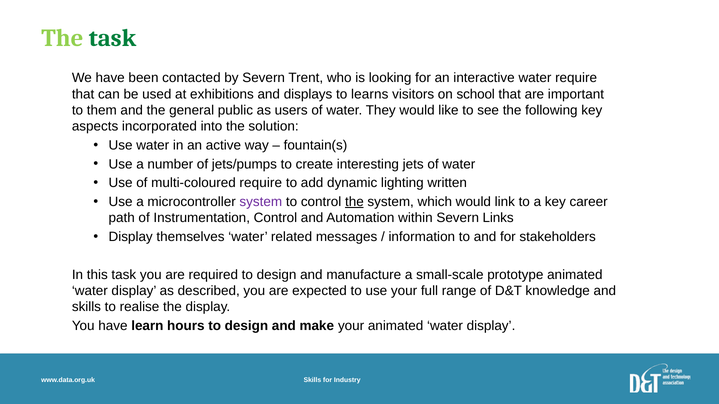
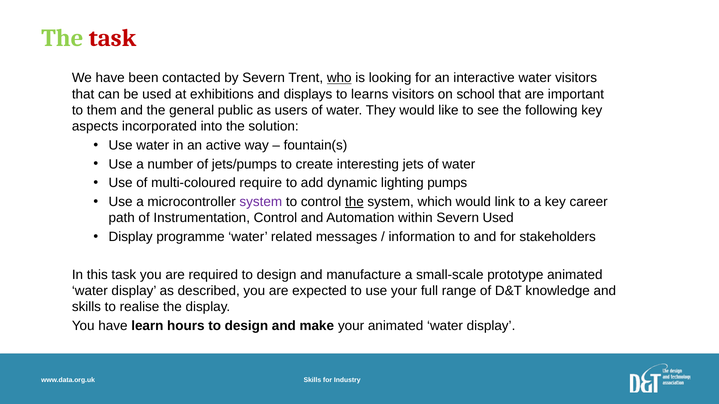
task at (113, 38) colour: green -> red
who underline: none -> present
water require: require -> visitors
written: written -> pumps
Severn Links: Links -> Used
themselves: themselves -> programme
